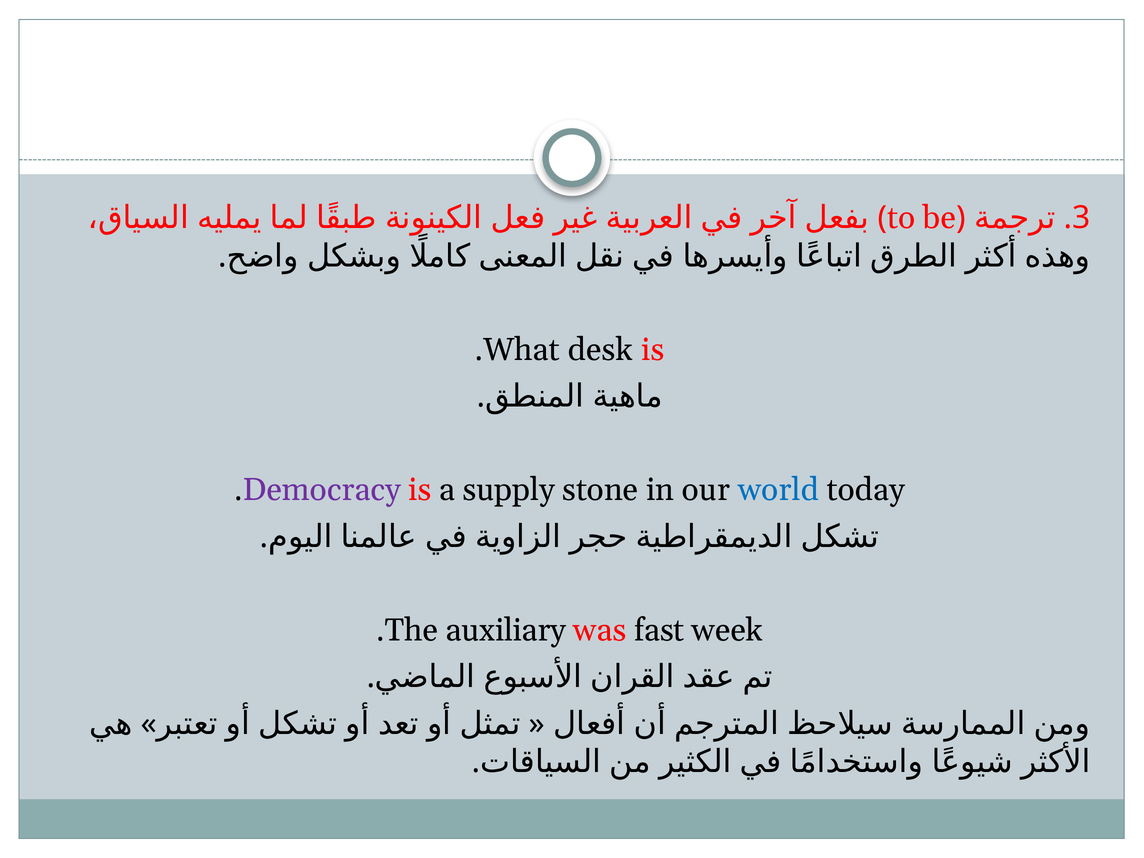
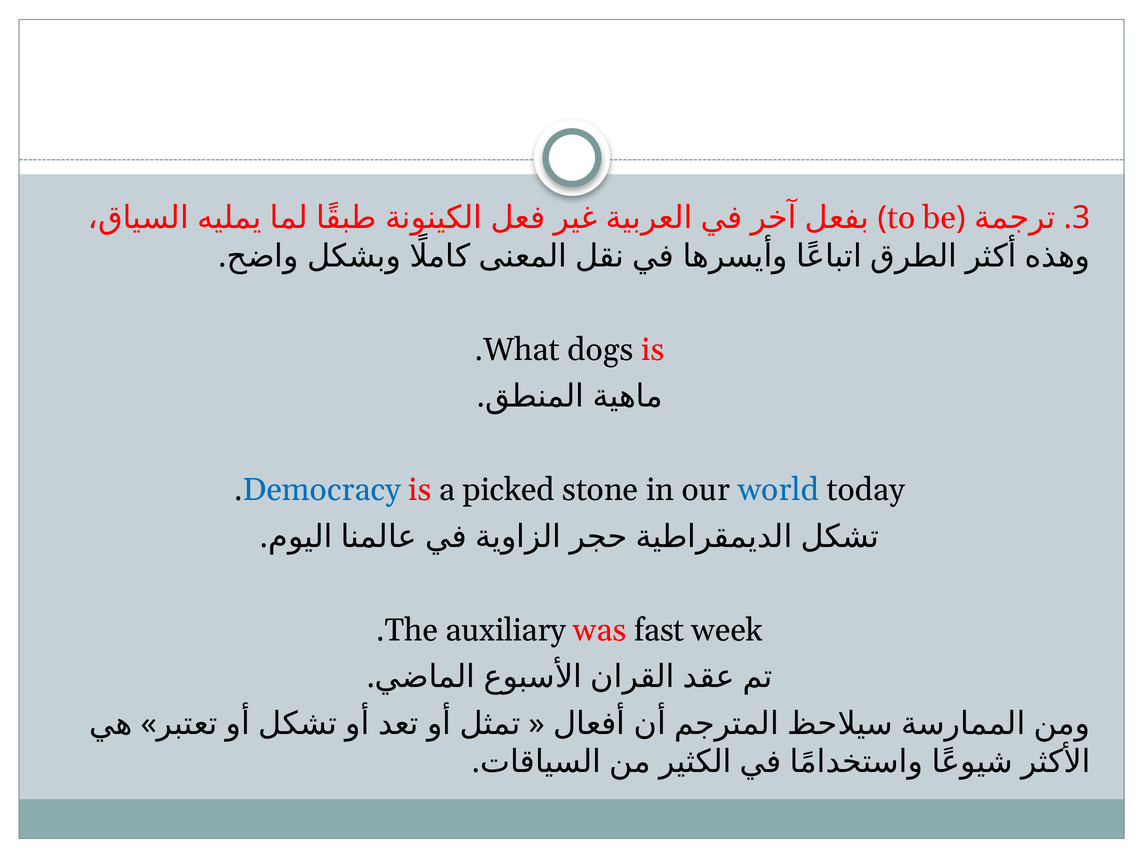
desk: desk -> dogs
Democracy colour: purple -> blue
supply: supply -> picked
